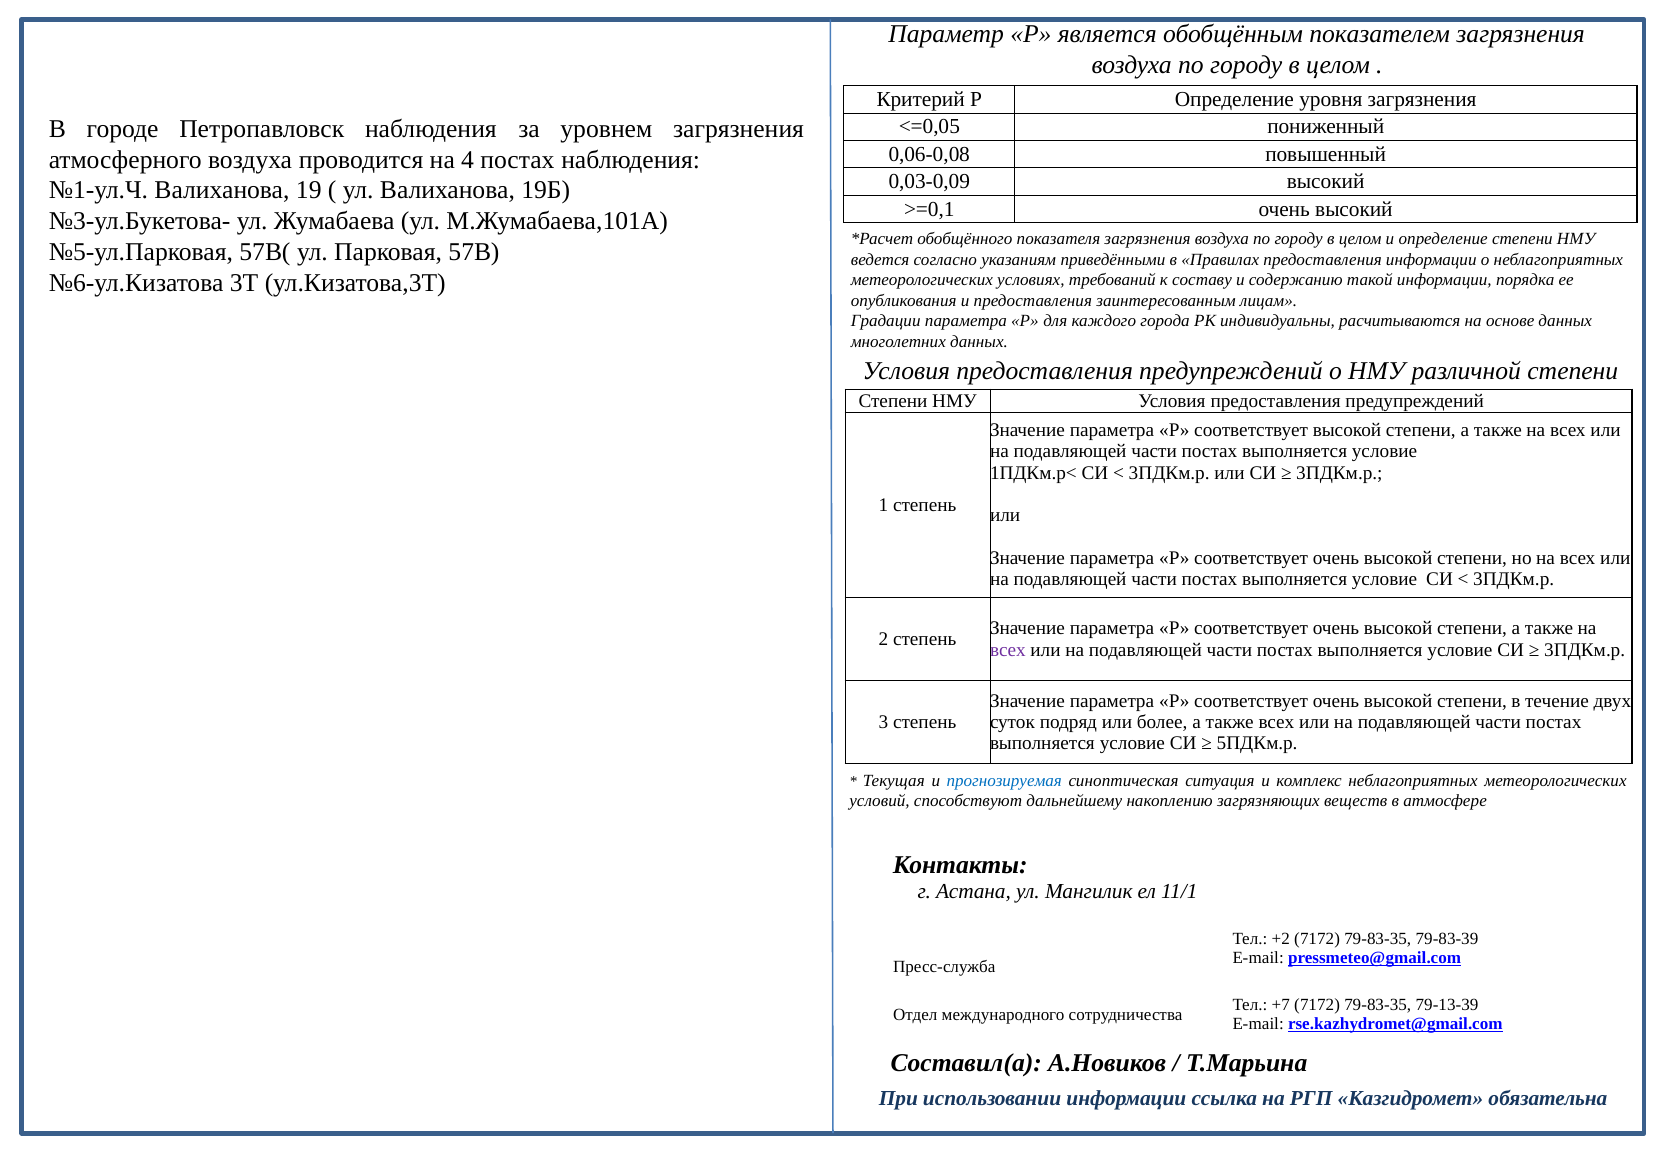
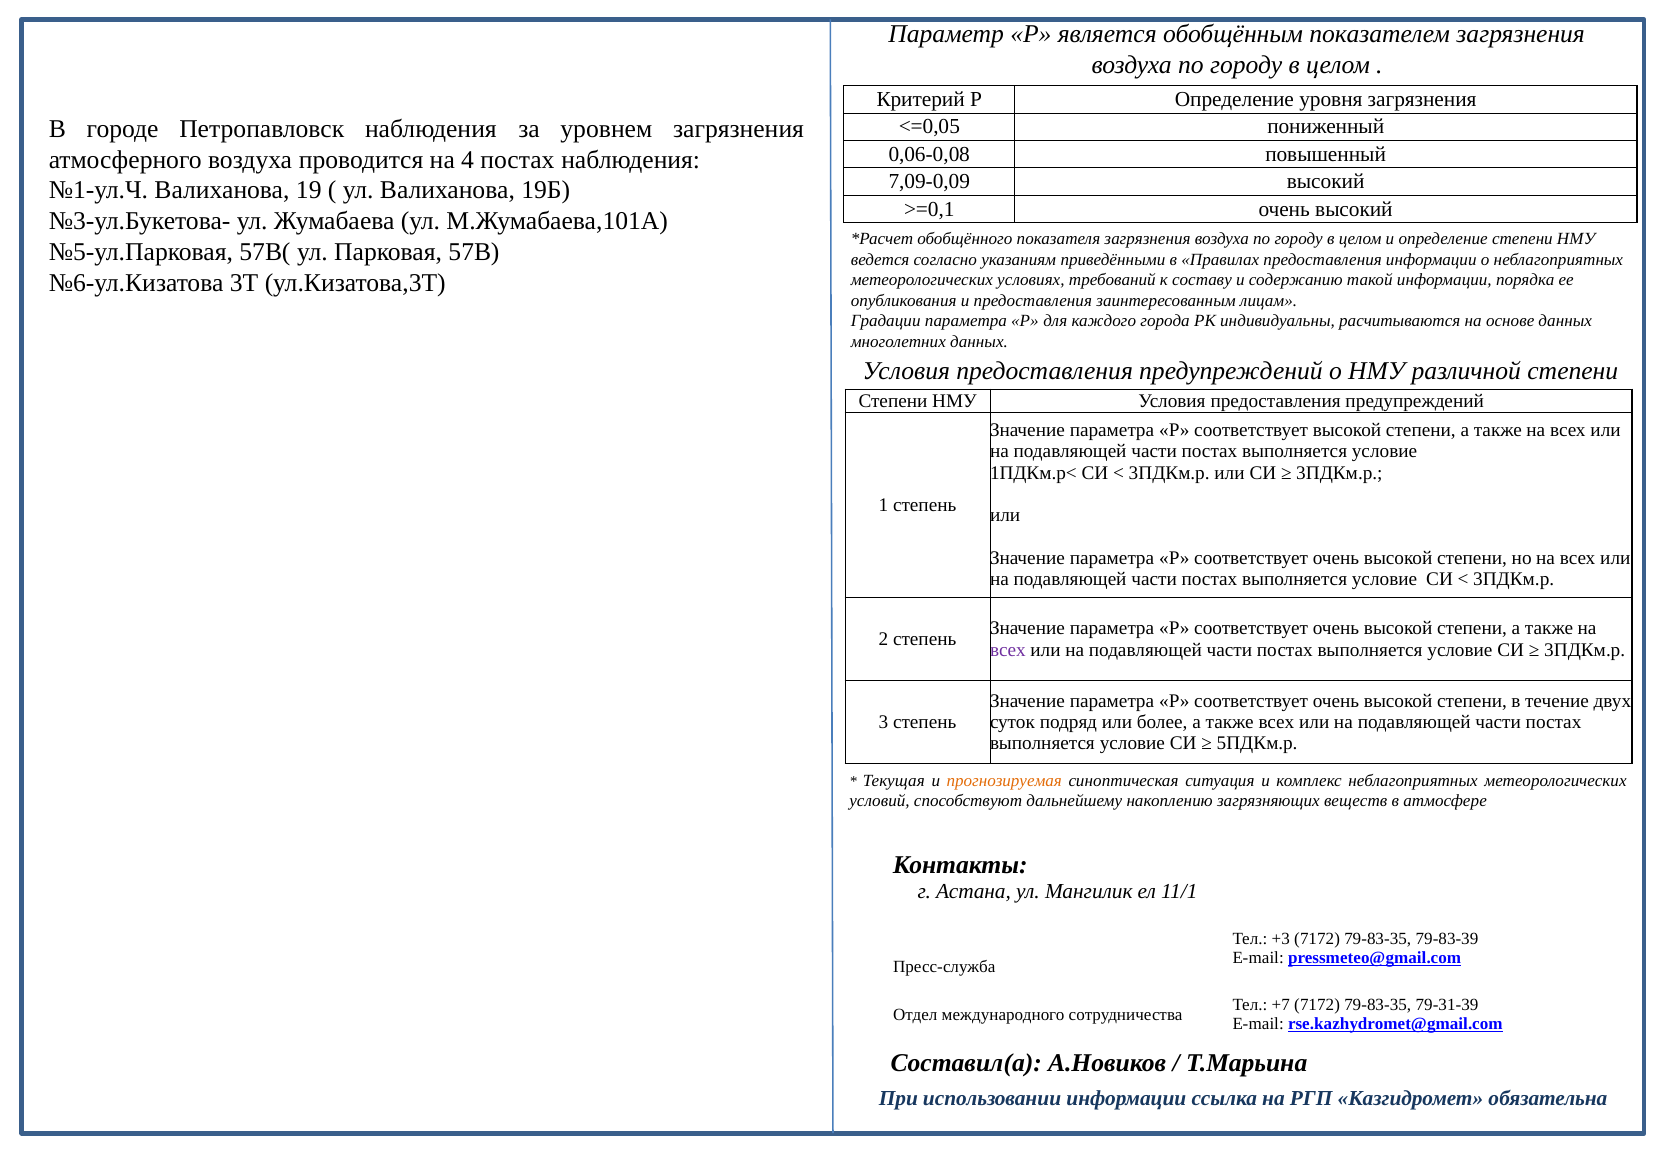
0,03-0,09: 0,03-0,09 -> 7,09-0,09
прогнозируемая colour: blue -> orange
+2: +2 -> +3
79-13-39: 79-13-39 -> 79-31-39
